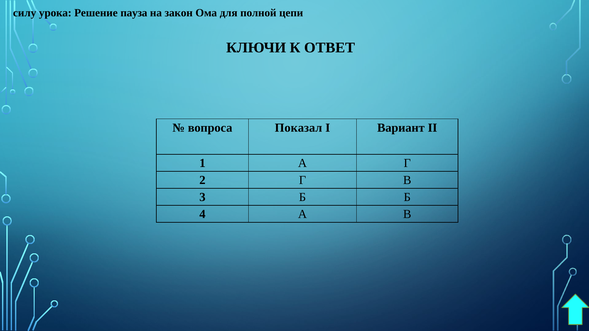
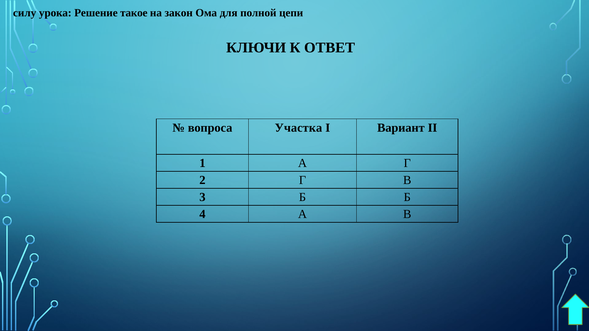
пауза: пауза -> такое
Показал: Показал -> Участка
